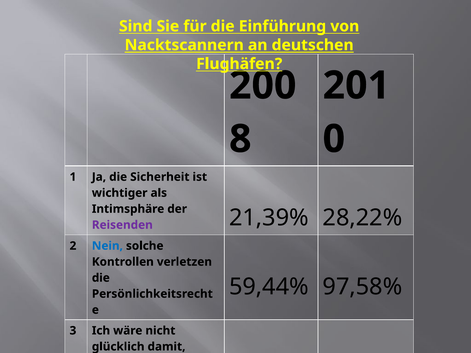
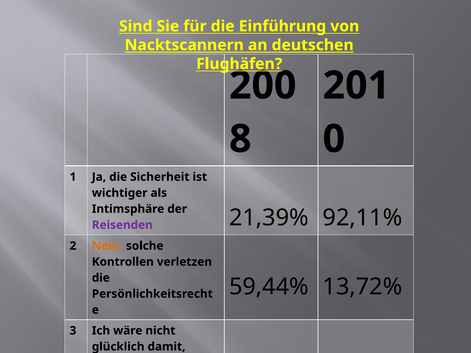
28,22%: 28,22% -> 92,11%
Nein colour: blue -> orange
97,58%: 97,58% -> 13,72%
